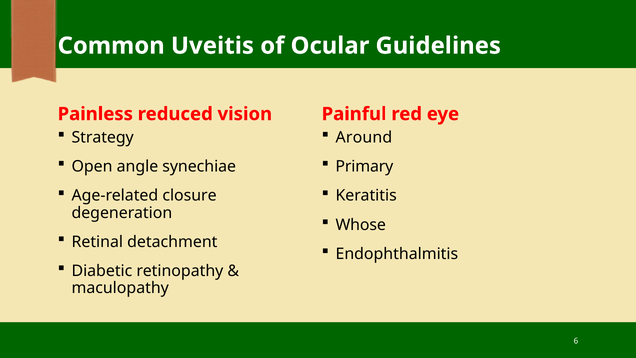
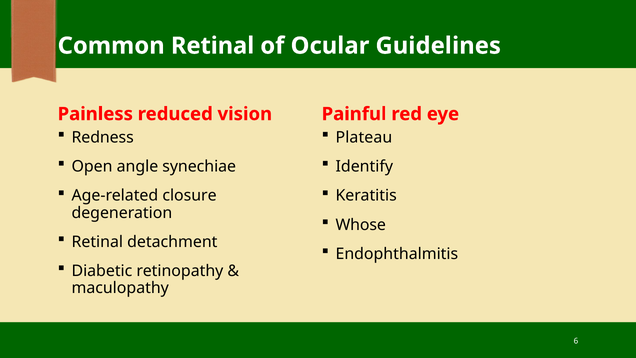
Common Uveitis: Uveitis -> Retinal
Strategy: Strategy -> Redness
Around: Around -> Plateau
Primary: Primary -> Identify
